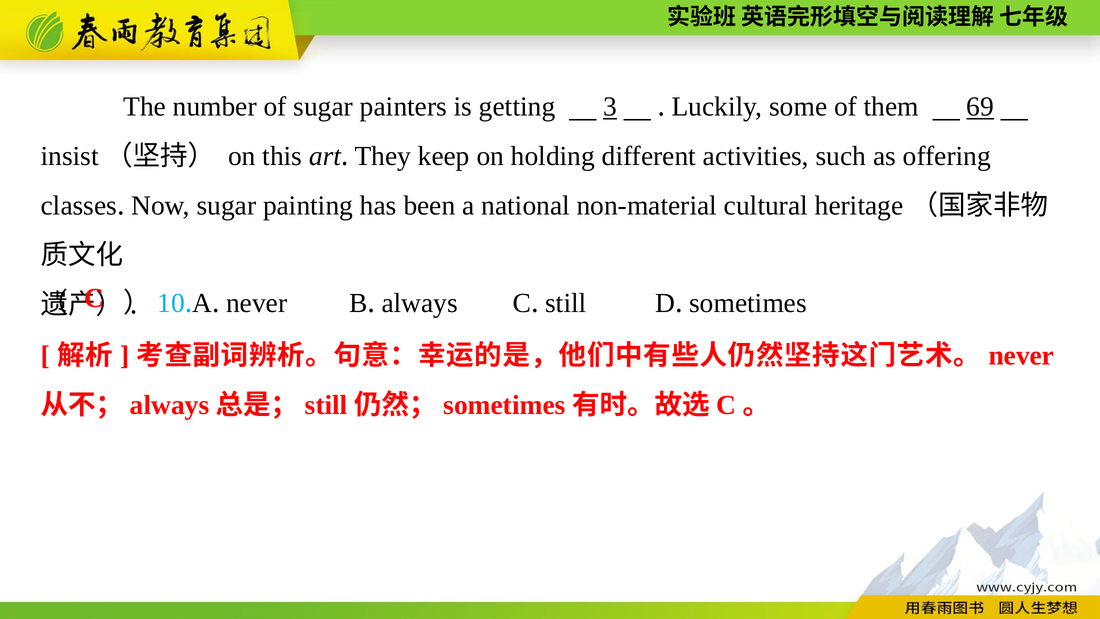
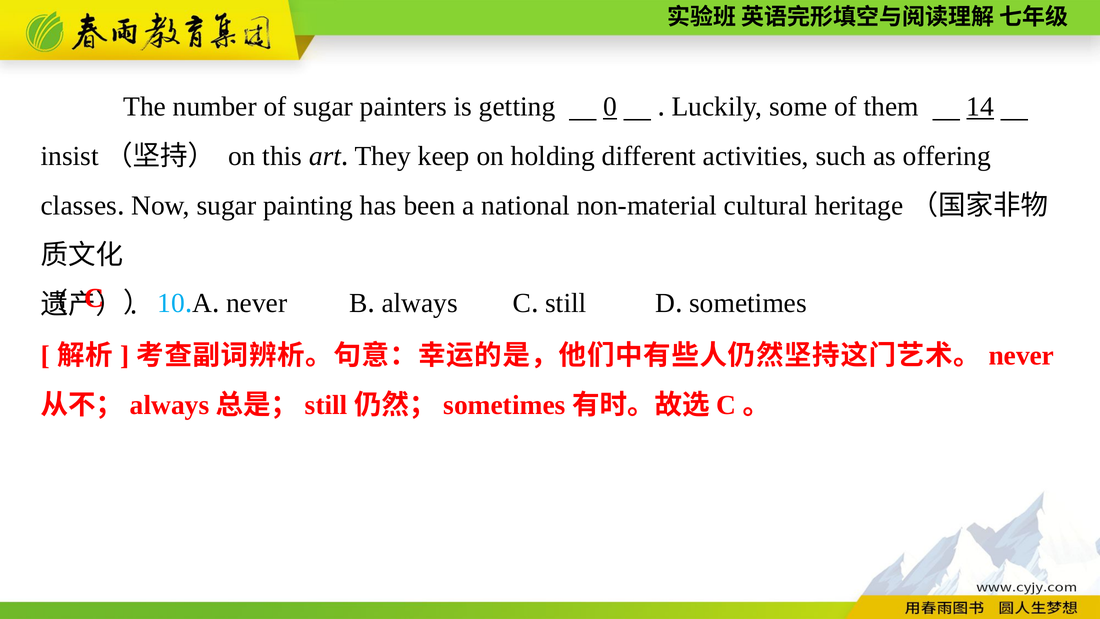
3: 3 -> 0
69: 69 -> 14
